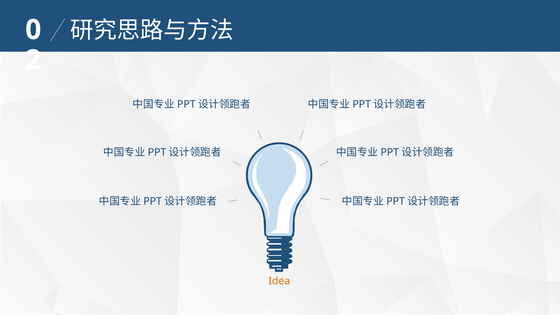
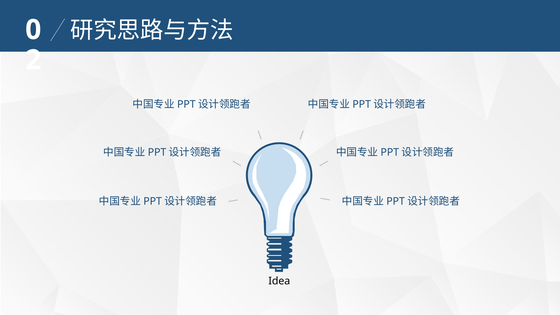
Idea colour: orange -> black
